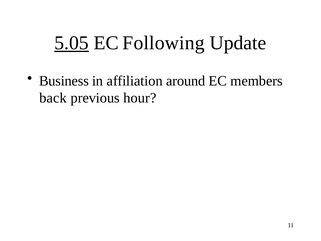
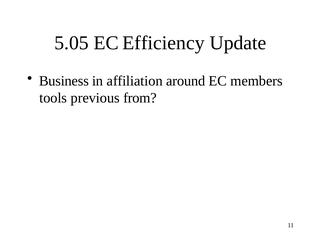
5.05 underline: present -> none
Following: Following -> Efficiency
back: back -> tools
hour: hour -> from
